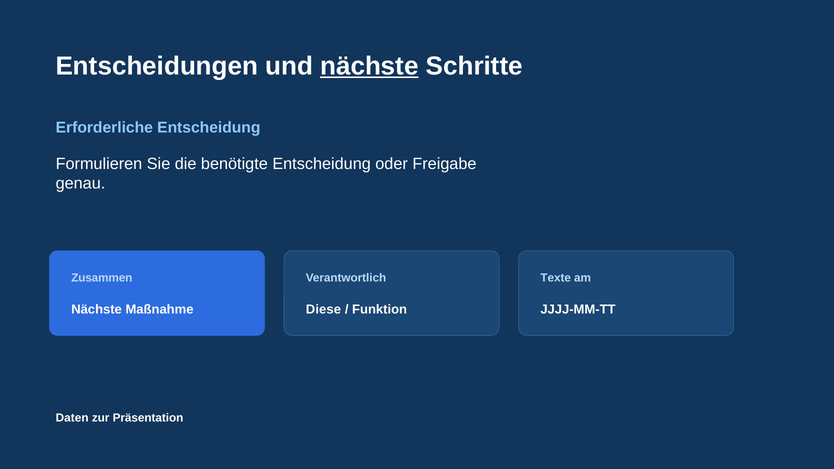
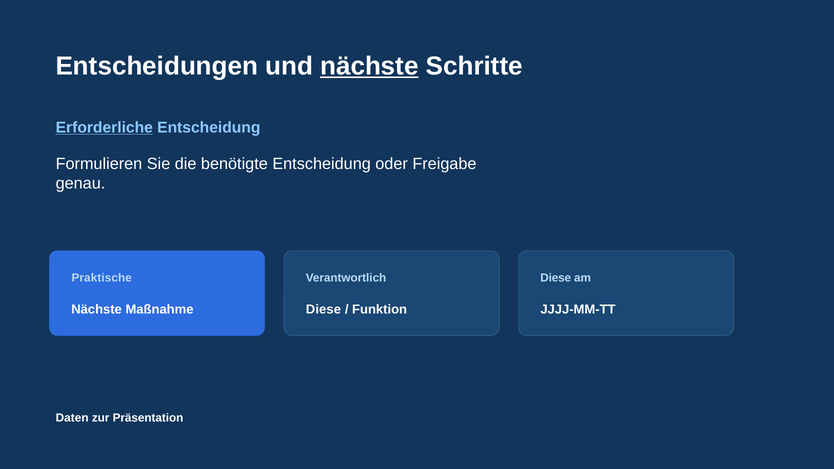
Erforderliche underline: none -> present
Zusammen: Zusammen -> Praktische
Texte at (556, 278): Texte -> Diese
